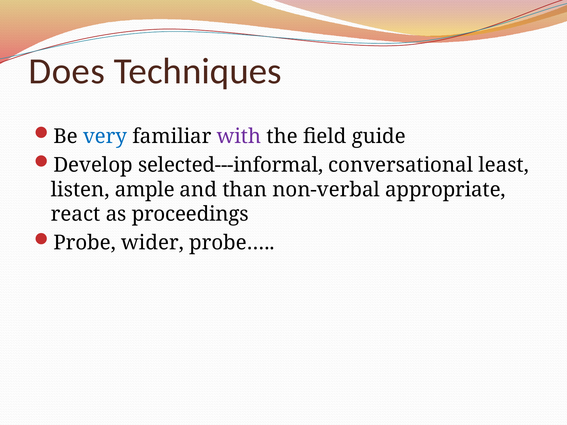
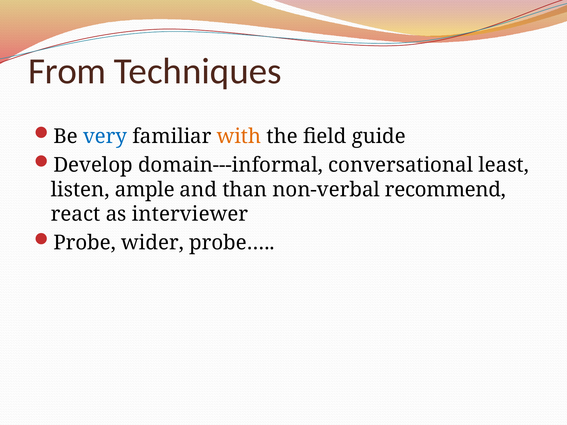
Does: Does -> From
with colour: purple -> orange
selected---informal: selected---informal -> domain---informal
appropriate: appropriate -> recommend
proceedings: proceedings -> interviewer
